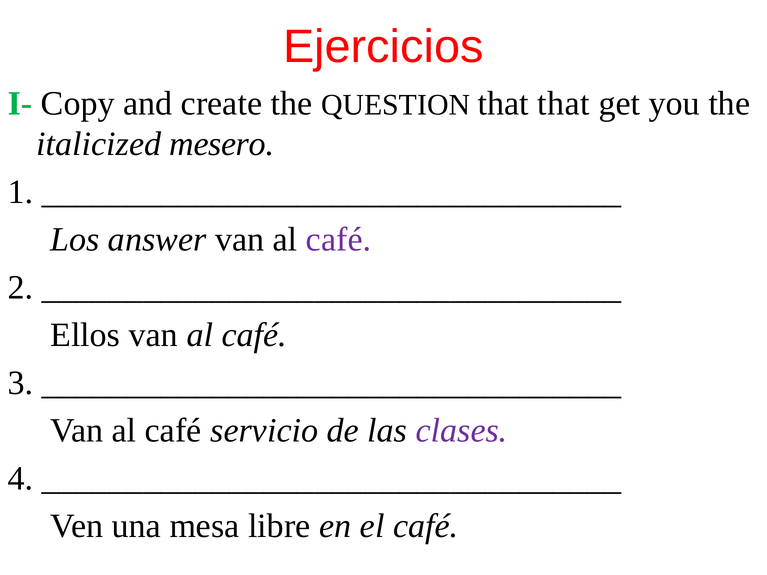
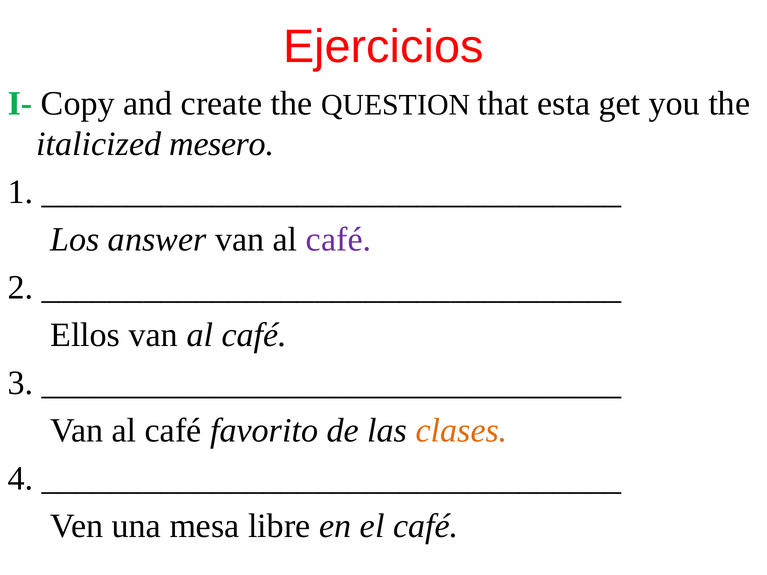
that that: that -> esta
servicio: servicio -> favorito
clases colour: purple -> orange
